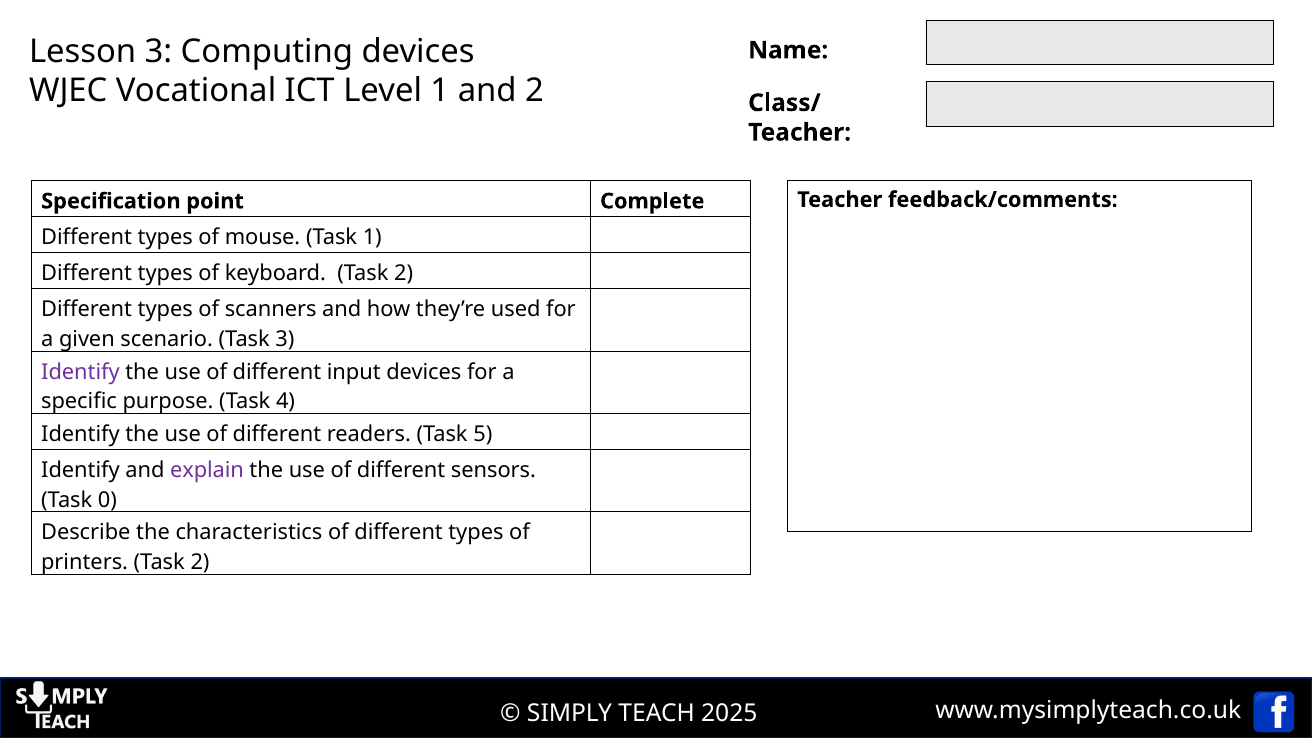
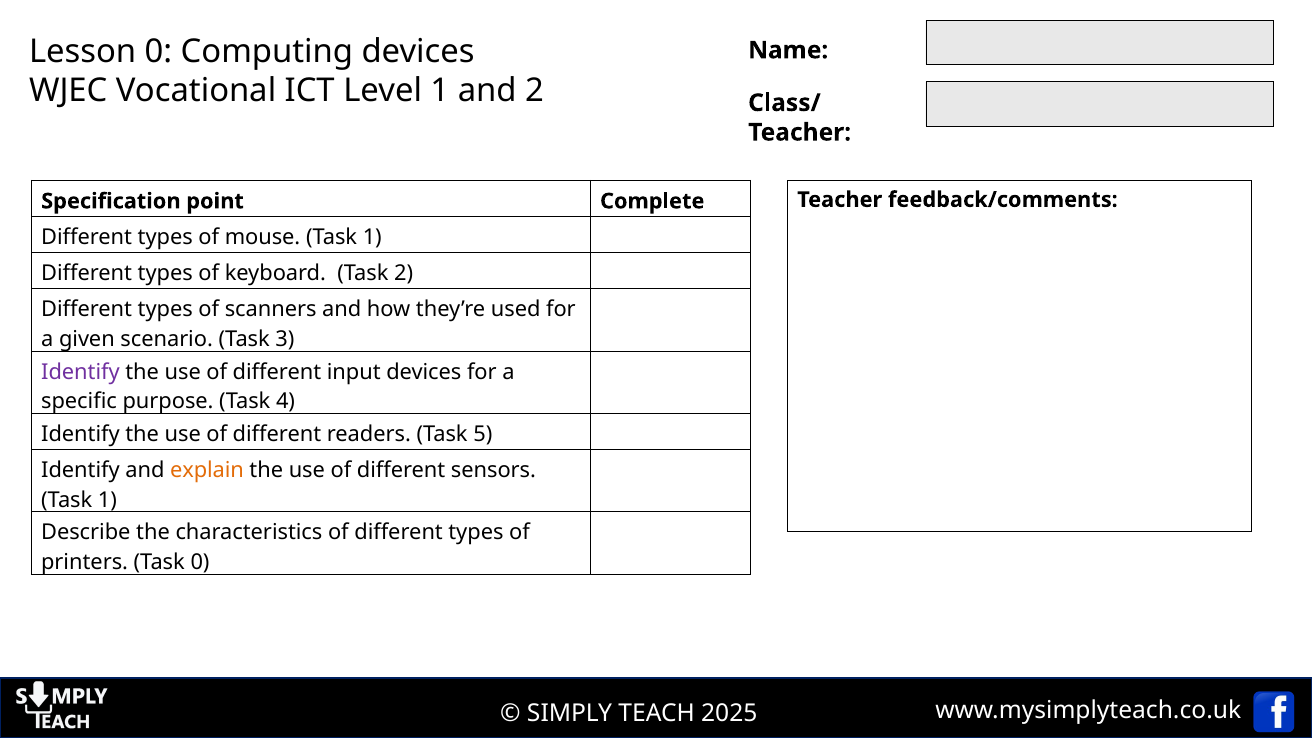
Lesson 3: 3 -> 0
explain colour: purple -> orange
0 at (108, 500): 0 -> 1
printers Task 2: 2 -> 0
